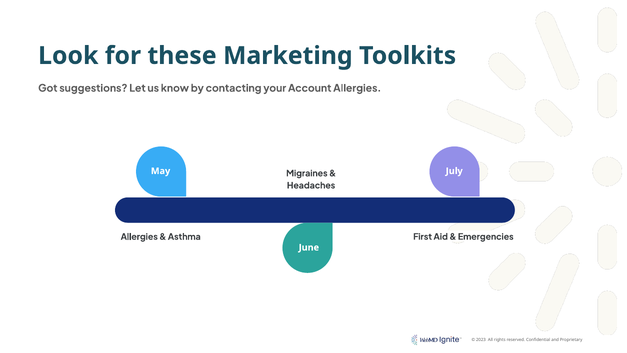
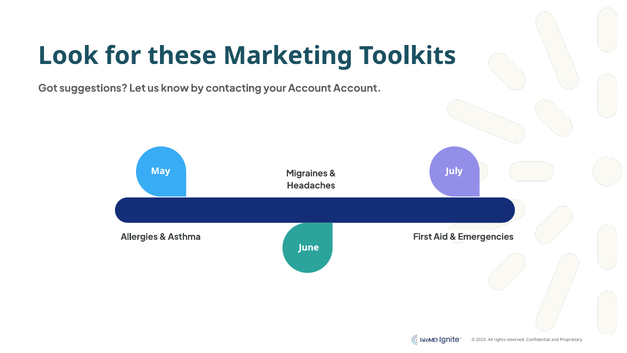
Account Allergies: Allergies -> Account
